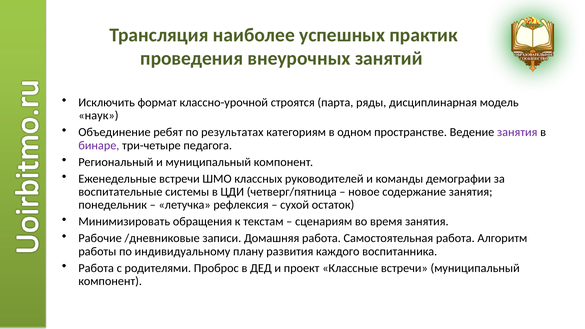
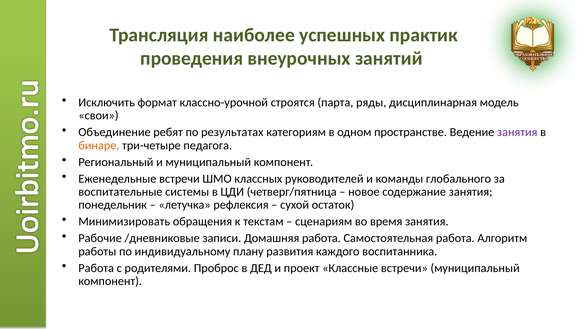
наук: наук -> свои
бинаре colour: purple -> orange
демографии: демографии -> глобального
